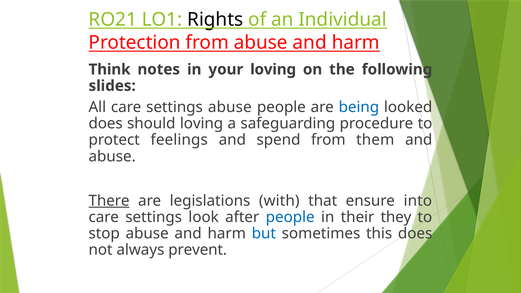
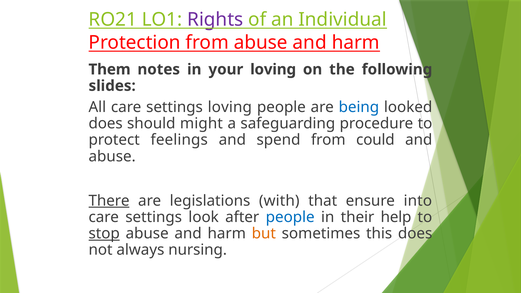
Rights colour: black -> purple
Think: Think -> Them
settings abuse: abuse -> loving
should loving: loving -> might
them: them -> could
they: they -> help
stop underline: none -> present
but colour: blue -> orange
prevent: prevent -> nursing
